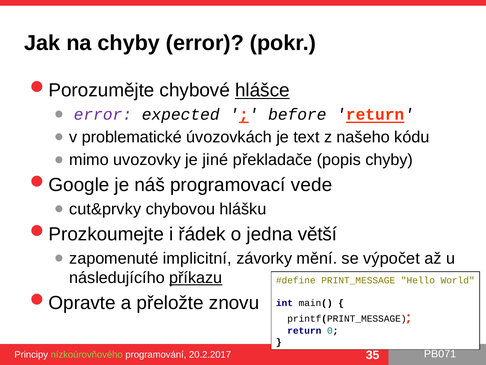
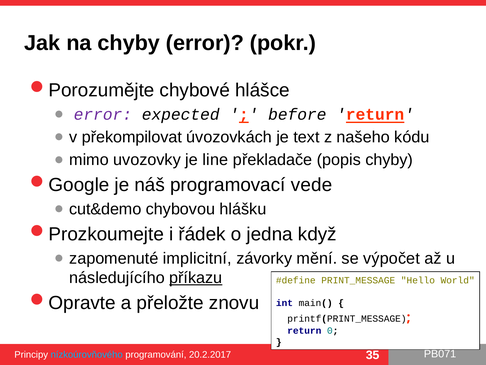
hlášce underline: present -> none
problematické: problematické -> překompilovat
jiné: jiné -> line
cut&prvky: cut&prvky -> cut&demo
větší: větší -> když
nízkoúrovňového colour: light green -> light blue
